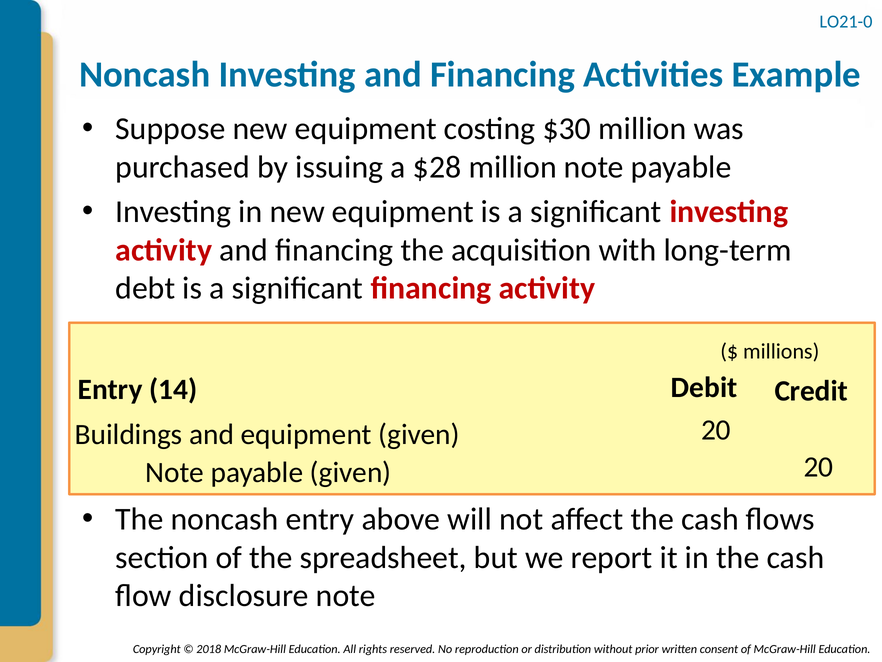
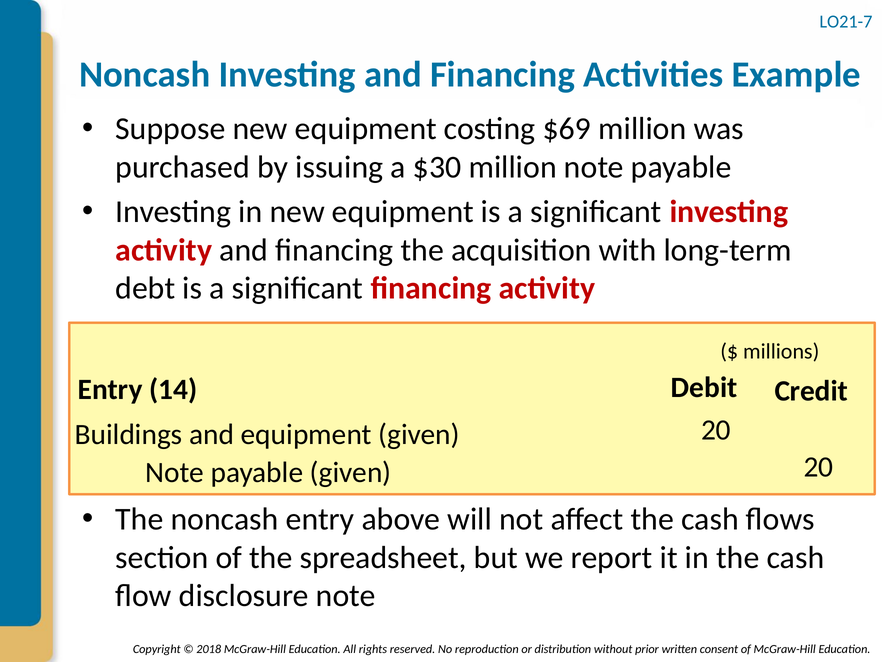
LO21-0: LO21-0 -> LO21-7
$30: $30 -> $69
$28: $28 -> $30
